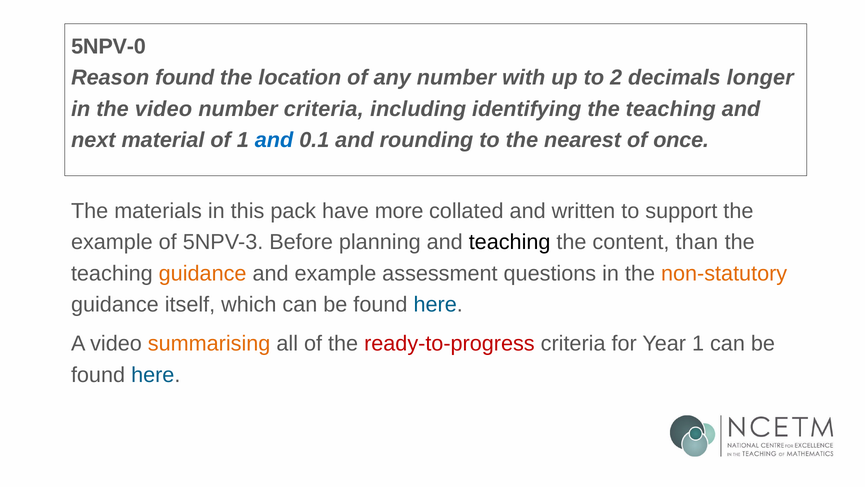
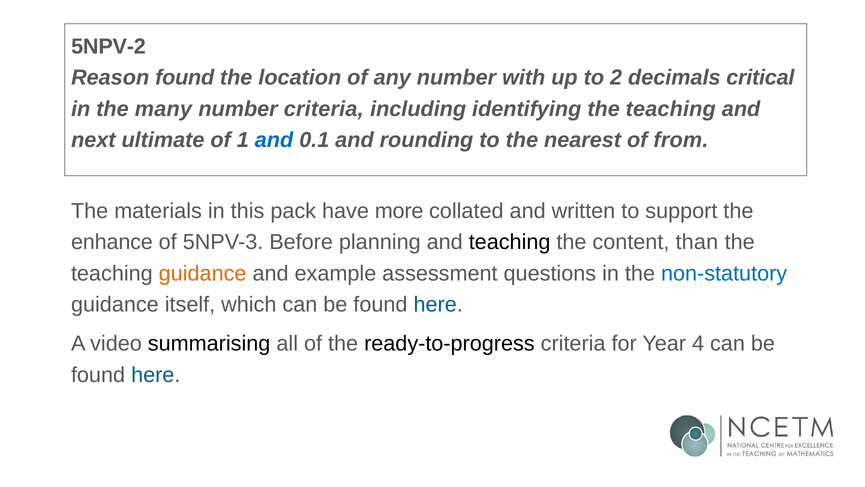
5NPV-0: 5NPV-0 -> 5NPV-2
longer: longer -> critical
the video: video -> many
material: material -> ultimate
once: once -> from
example at (112, 242): example -> enhance
non-statutory colour: orange -> blue
summarising colour: orange -> black
ready-to-progress colour: red -> black
Year 1: 1 -> 4
